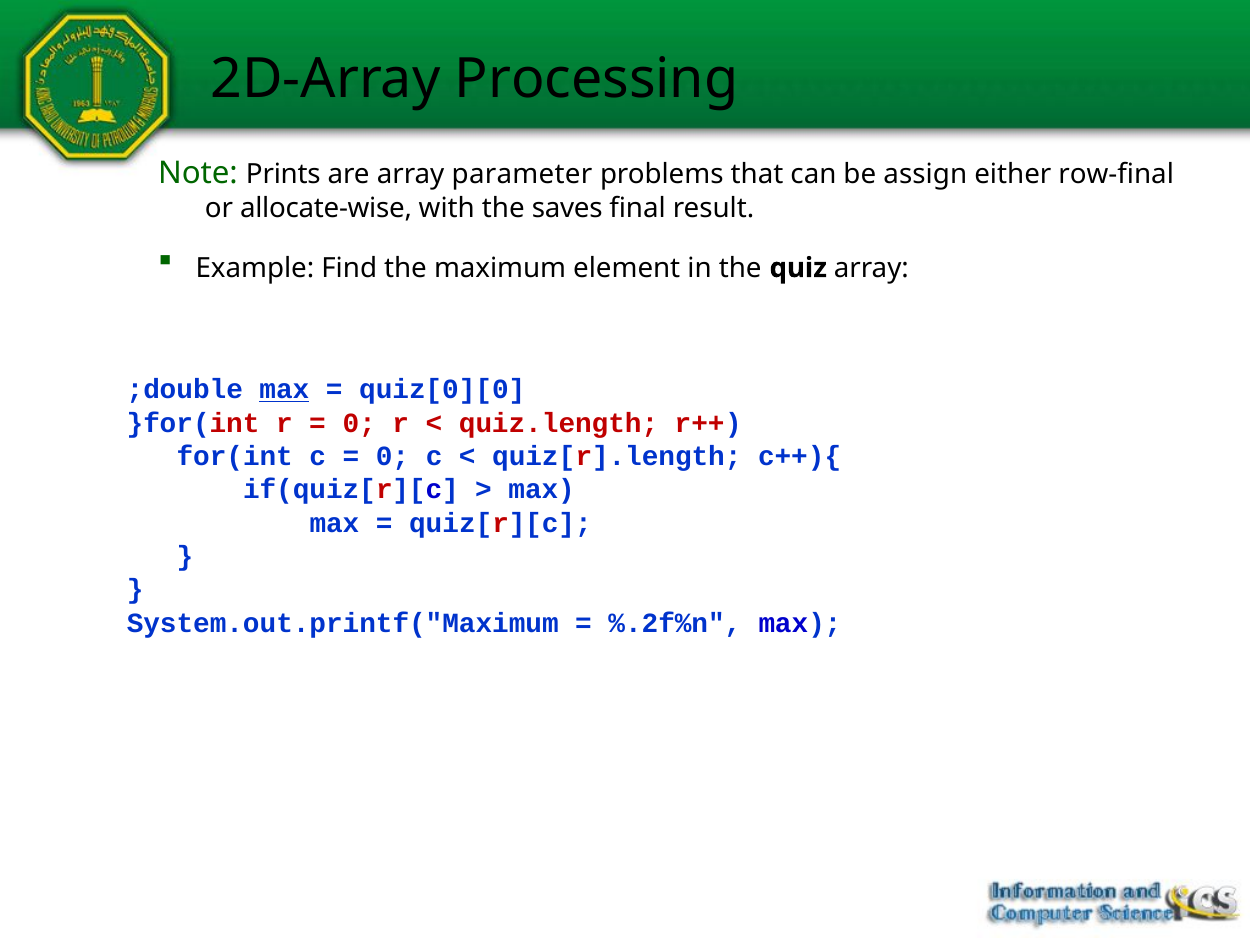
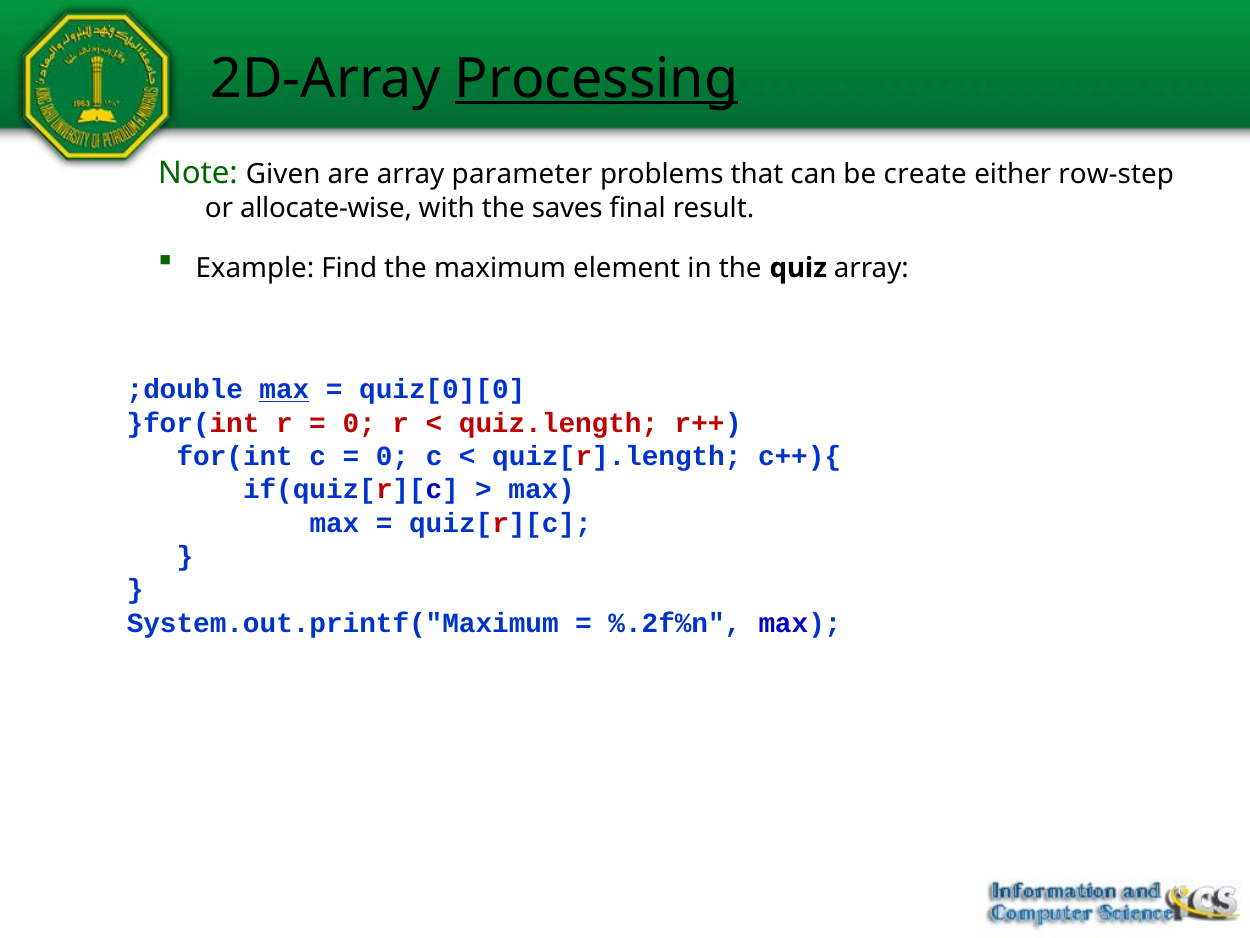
Processing underline: none -> present
Prints: Prints -> Given
assign: assign -> create
row-final: row-final -> row-step
